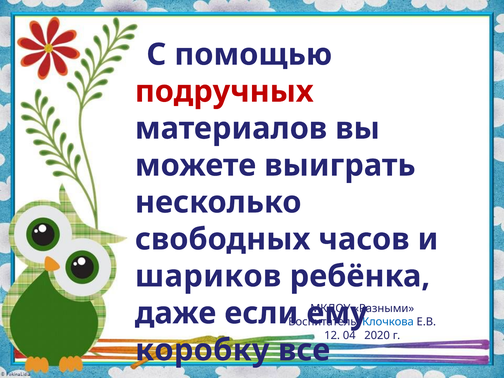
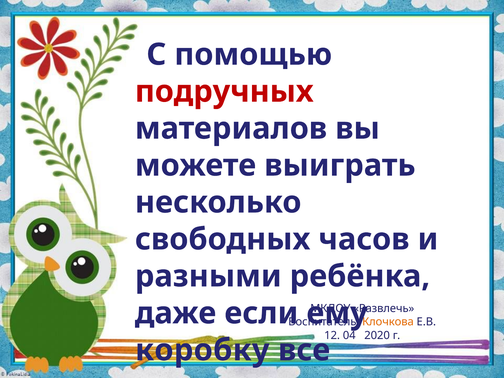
шариков: шариков -> разными
Разными: Разными -> Развлечь
Клочкова colour: blue -> orange
